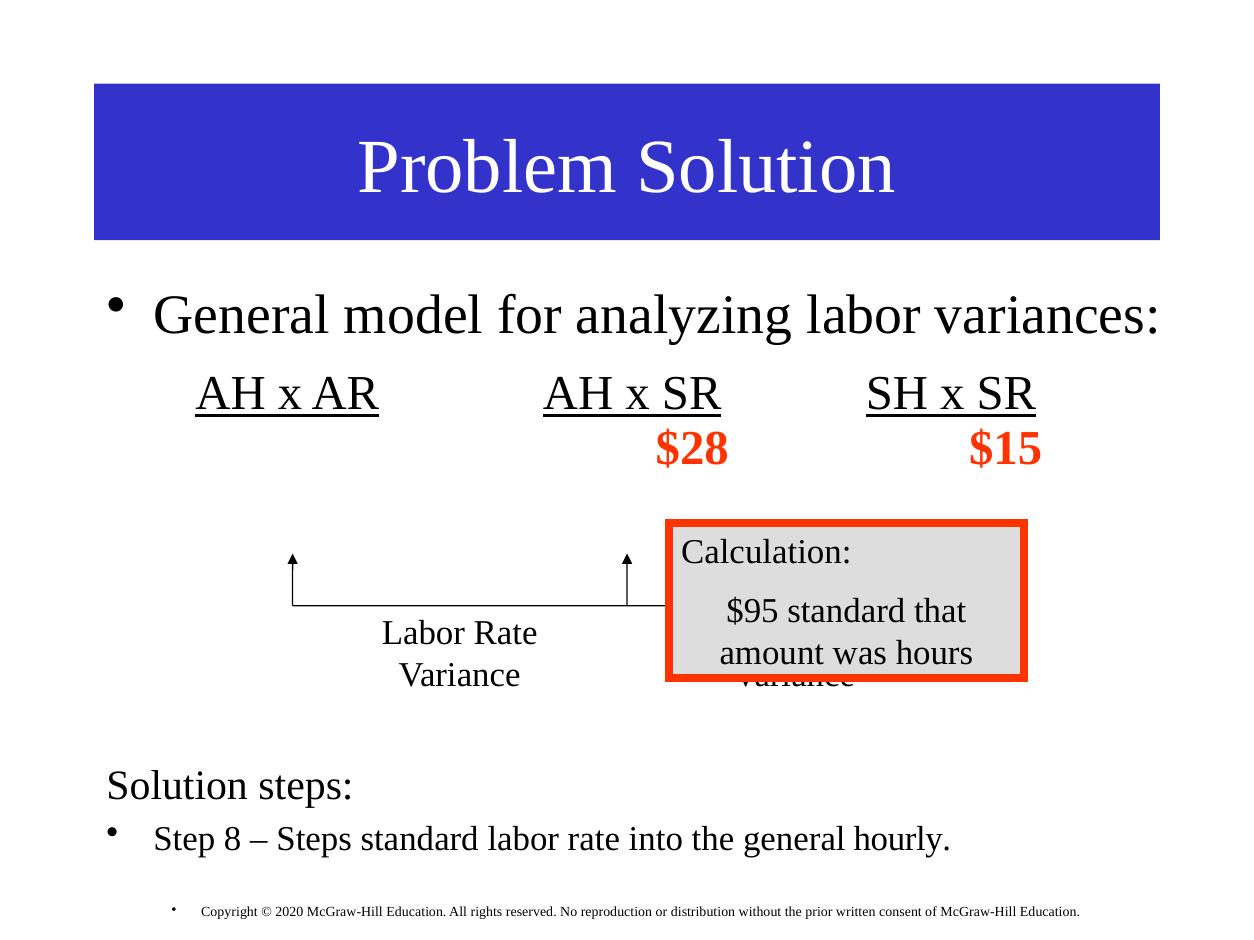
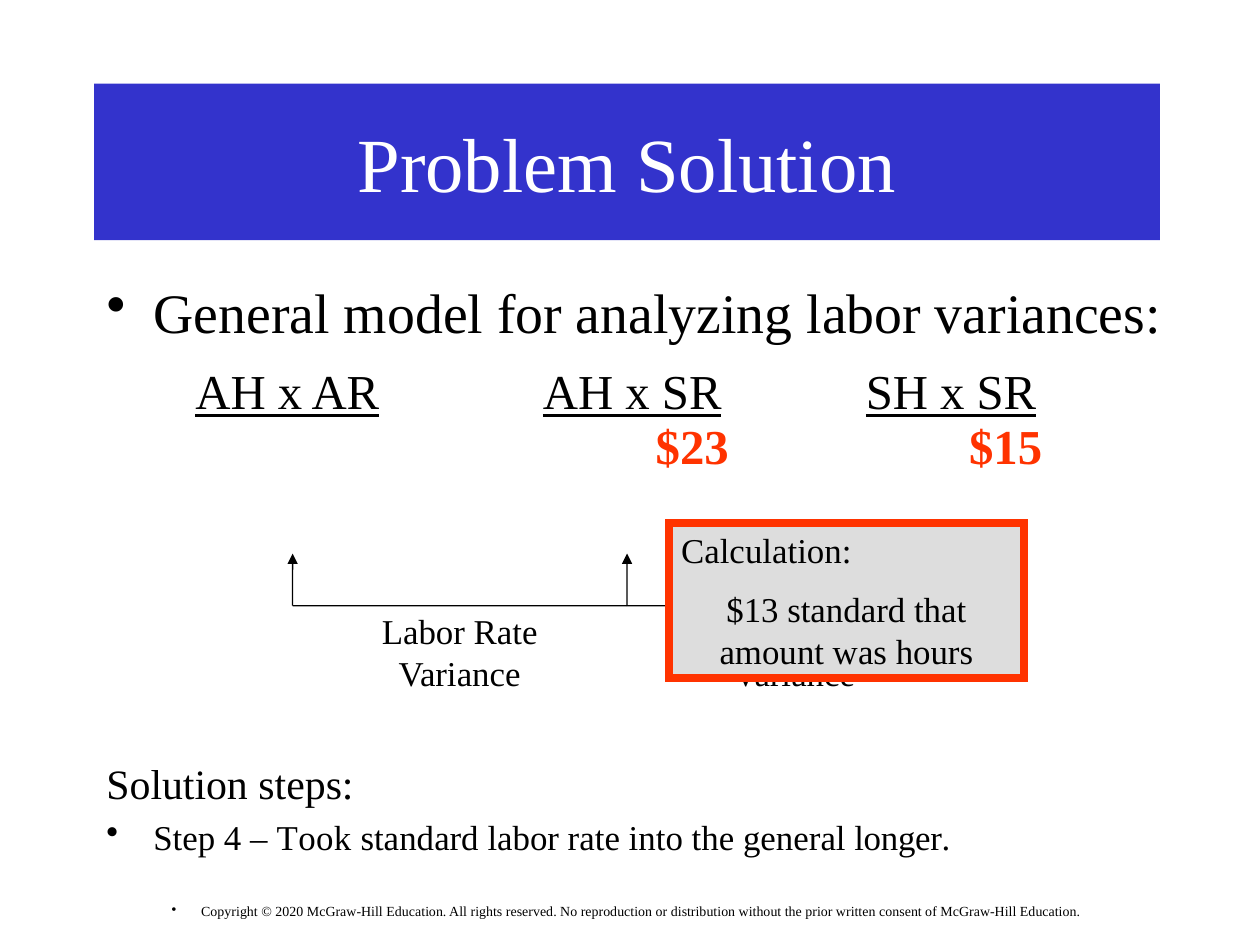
$28: $28 -> $23
$95: $95 -> $13
8: 8 -> 4
Steps at (314, 839): Steps -> Took
hourly: hourly -> longer
